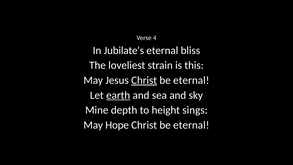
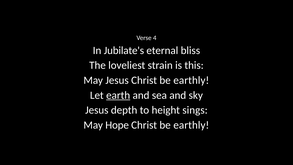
Christ at (144, 80) underline: present -> none
eternal at (191, 80): eternal -> earthly
Mine at (97, 110): Mine -> Jesus
eternal at (191, 125): eternal -> earthly
